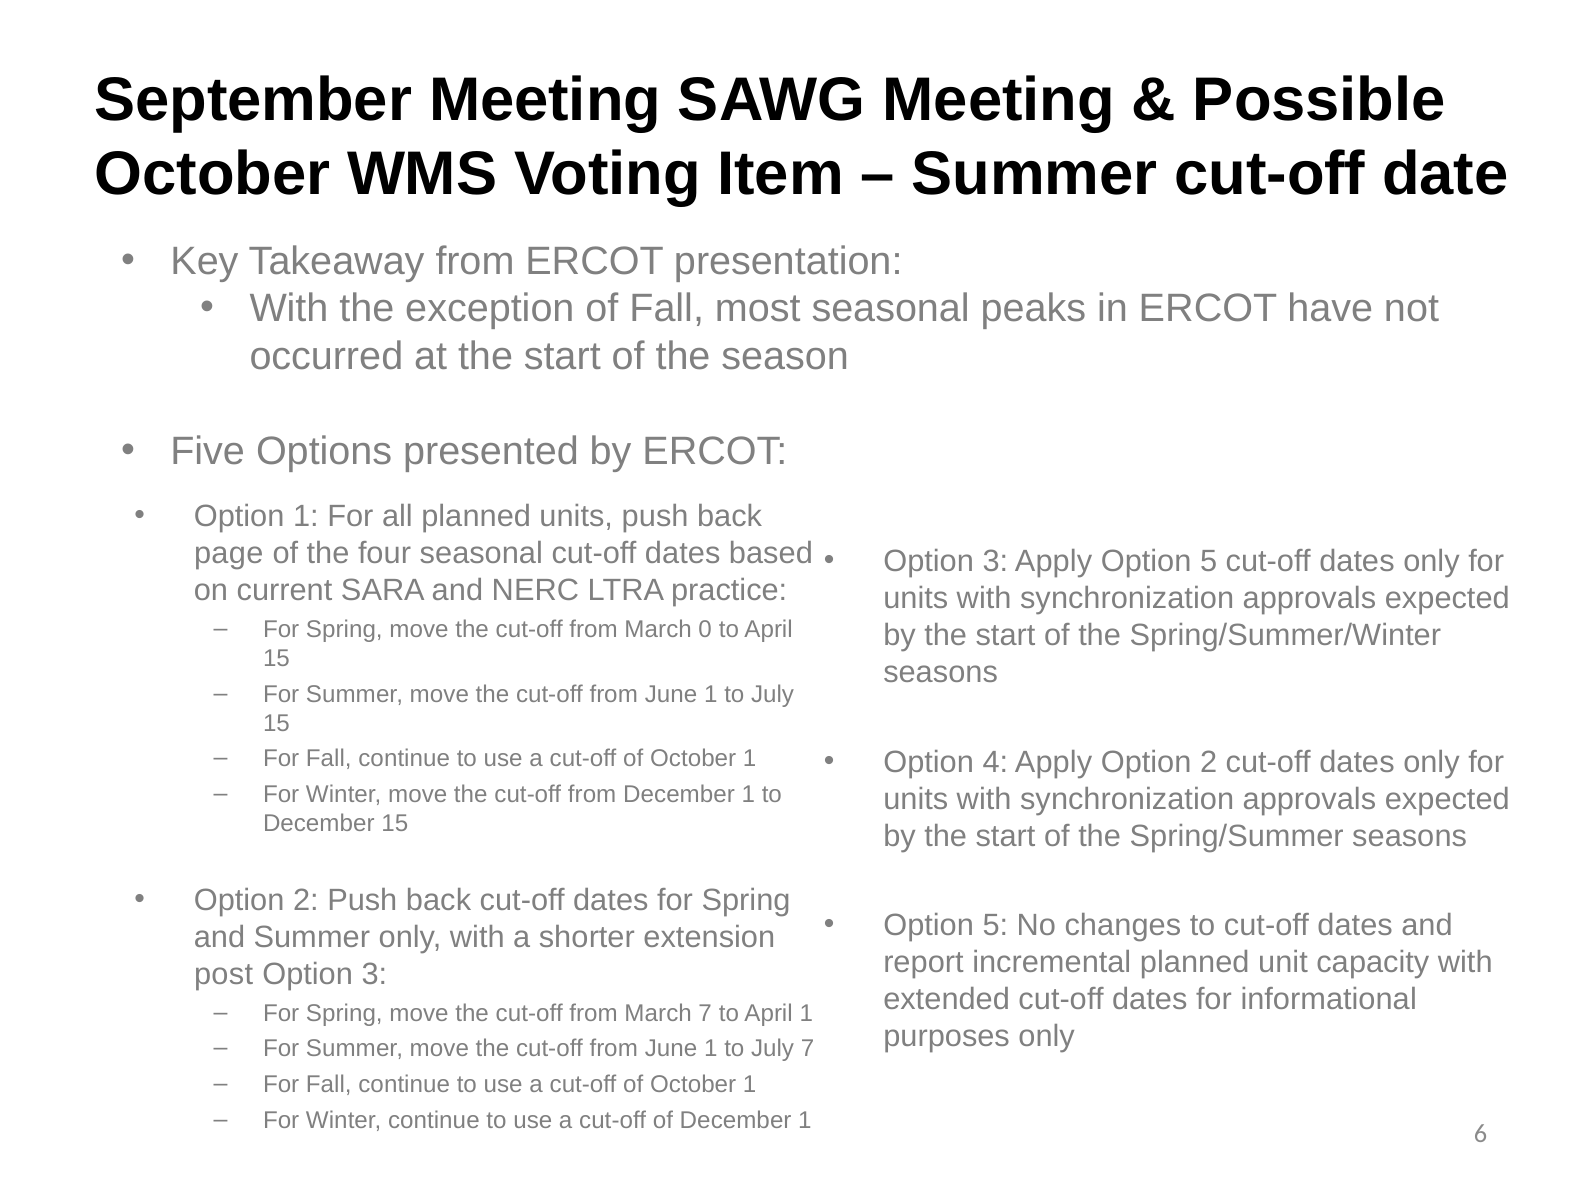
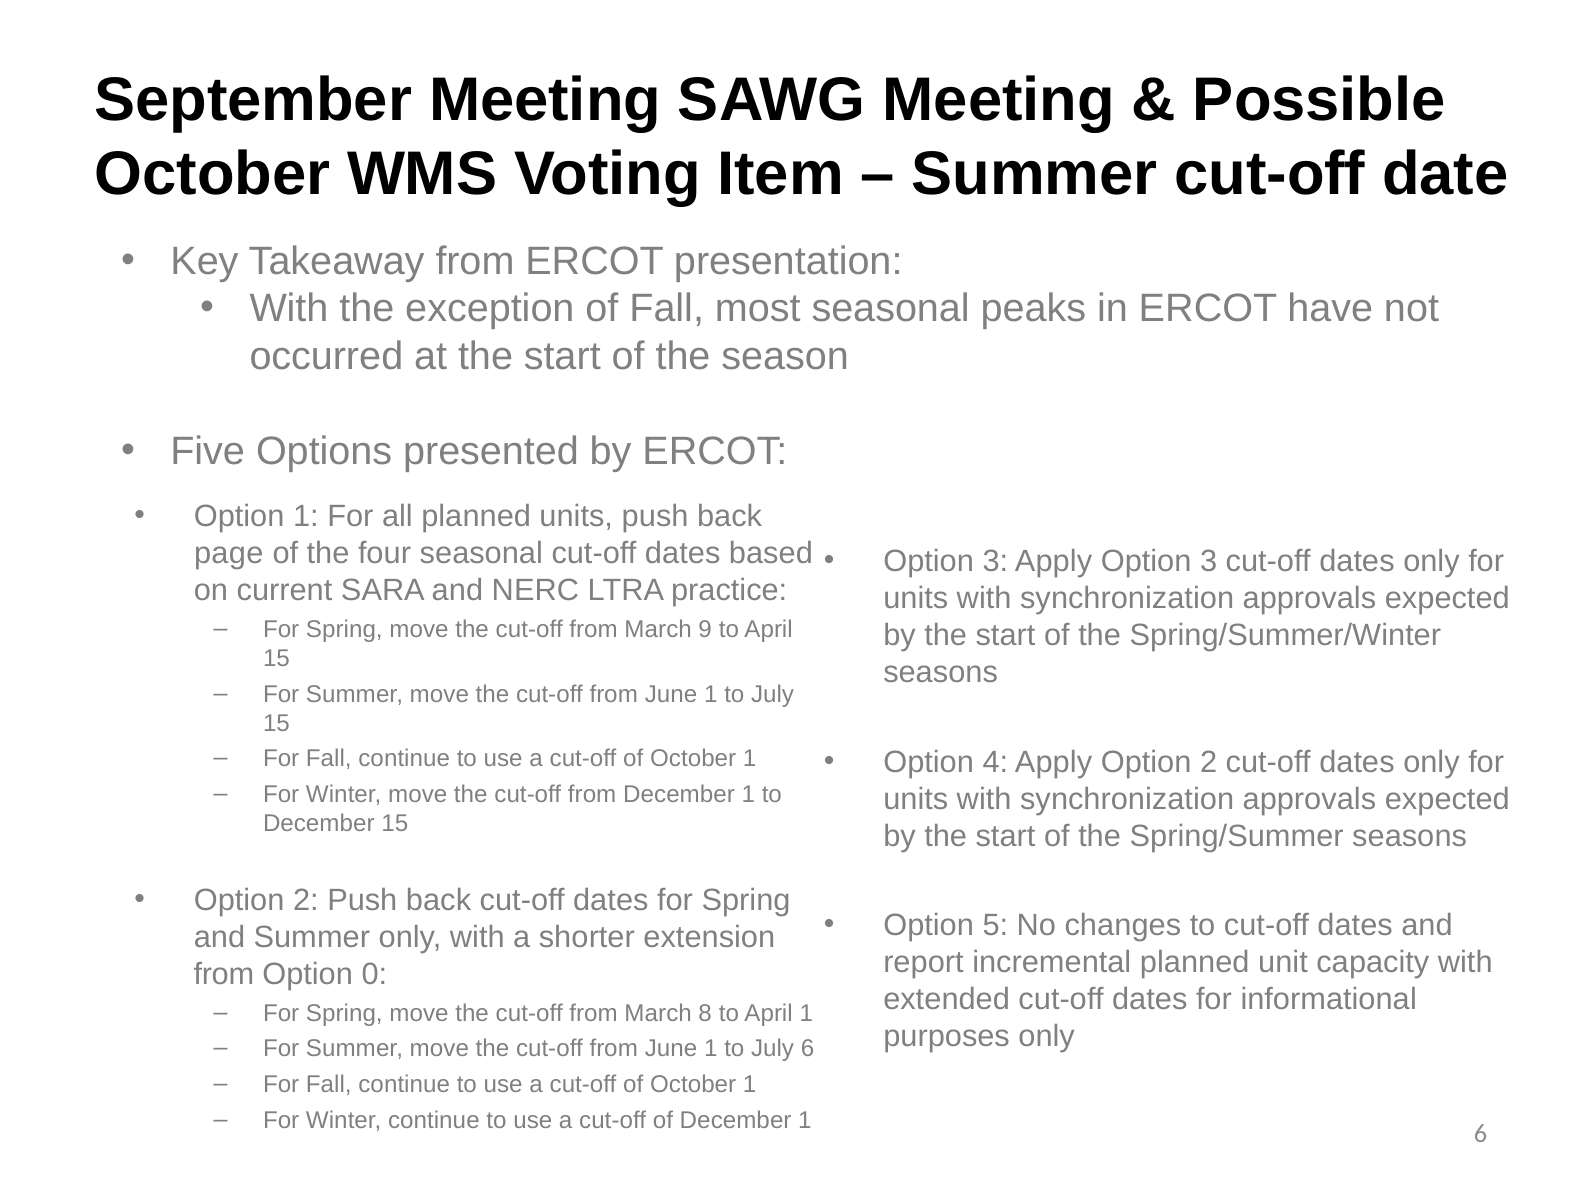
Apply Option 5: 5 -> 3
0: 0 -> 9
post at (224, 974): post -> from
3 at (374, 974): 3 -> 0
March 7: 7 -> 8
July 7: 7 -> 6
